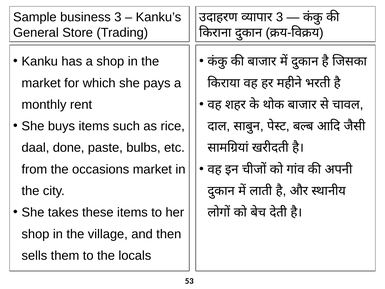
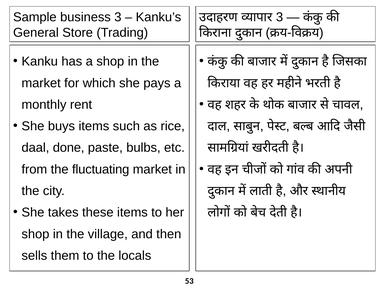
occasions: occasions -> fluctuating
